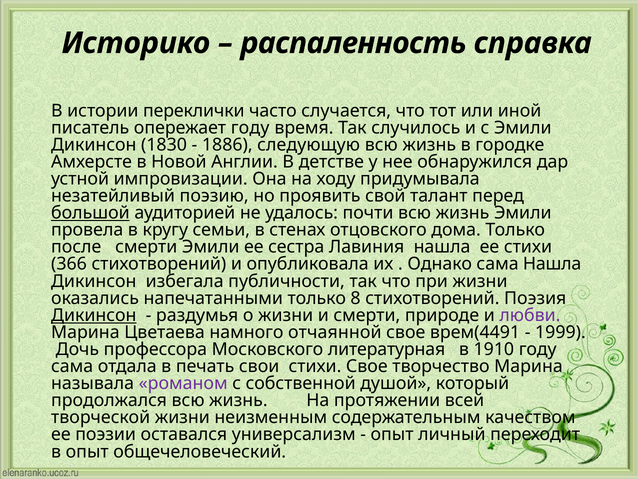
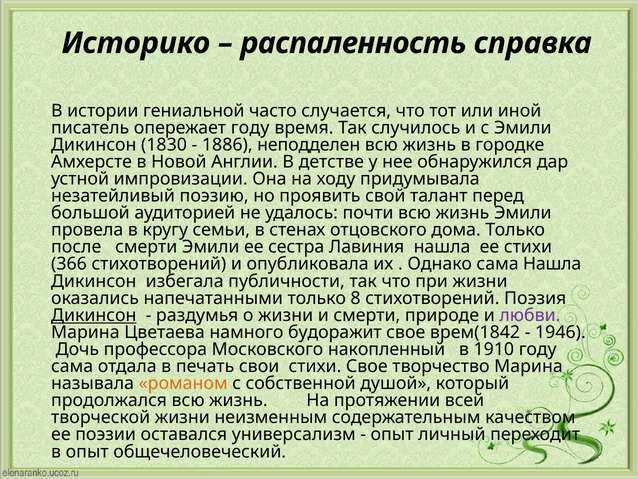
переклички: переклички -> гениальной
следующую: следующую -> неподделен
большой underline: present -> none
отчаянной: отчаянной -> будоражит
врем(4491: врем(4491 -> врем(1842
1999: 1999 -> 1946
литературная: литературная -> накопленный
романом colour: purple -> orange
